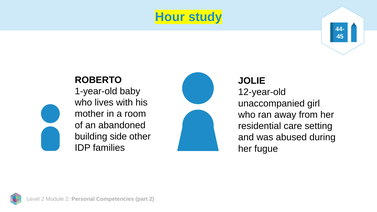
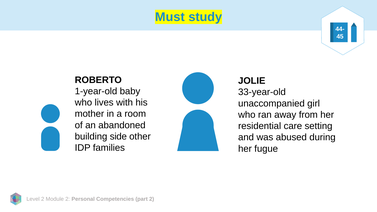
Hour: Hour -> Must
12-year-old: 12-year-old -> 33-year-old
